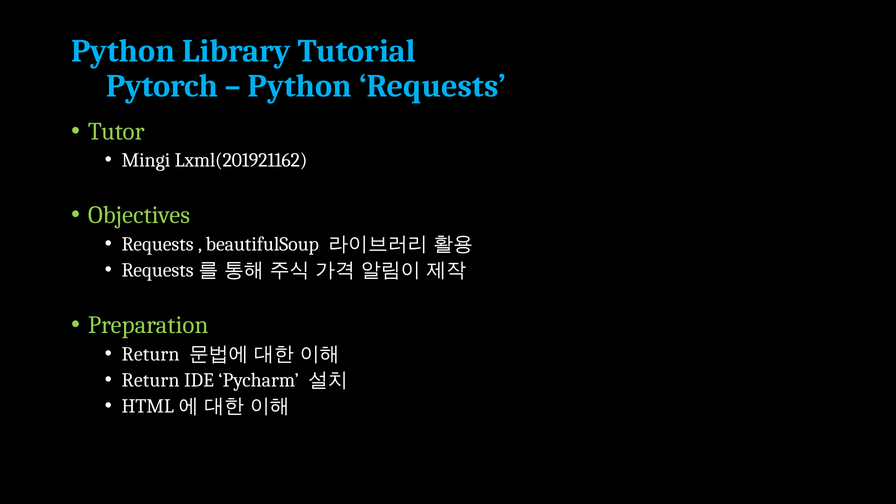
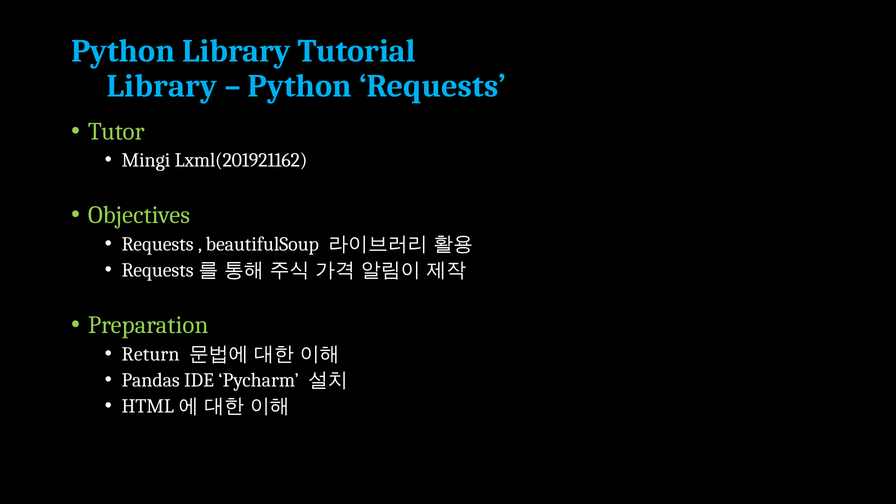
Pytorch at (162, 86): Pytorch -> Library
Return at (151, 380): Return -> Pandas
